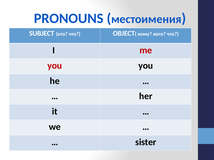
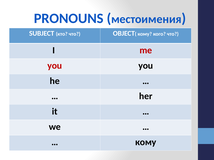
sister at (146, 143): sister -> кому
